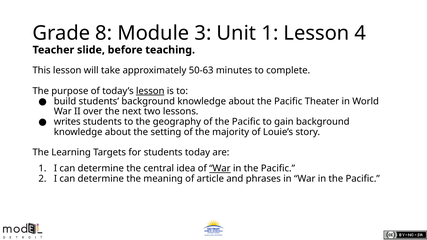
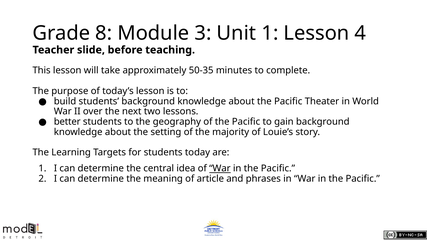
50-63: 50-63 -> 50-35
lesson at (150, 91) underline: present -> none
writes: writes -> better
